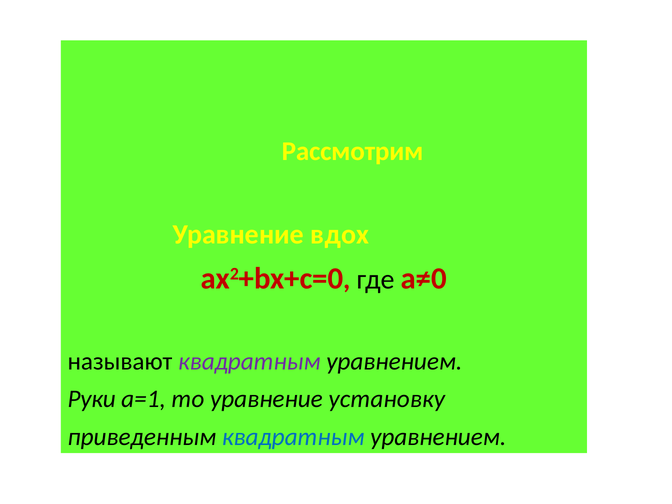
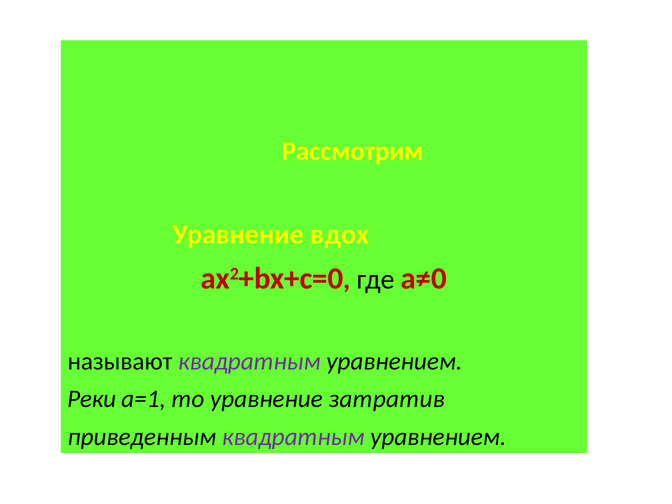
Руки: Руки -> Реки
установку: установку -> затратив
квадратным at (293, 437) colour: blue -> purple
